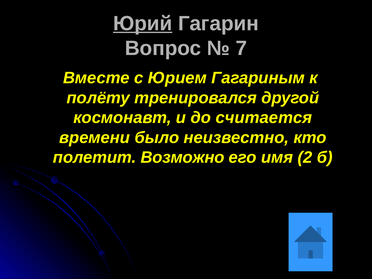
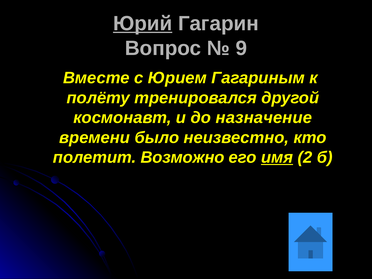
7: 7 -> 9
считается: считается -> назначение
имя underline: none -> present
